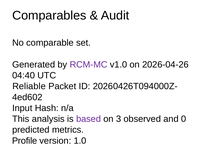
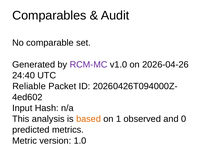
04:40: 04:40 -> 24:40
based colour: purple -> orange
3: 3 -> 1
Profile: Profile -> Metric
